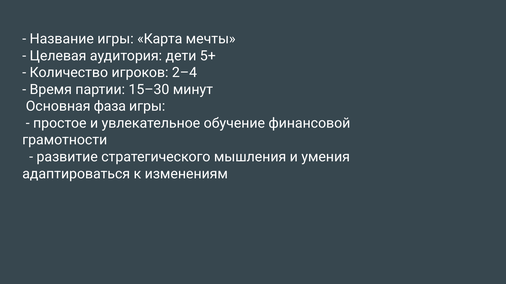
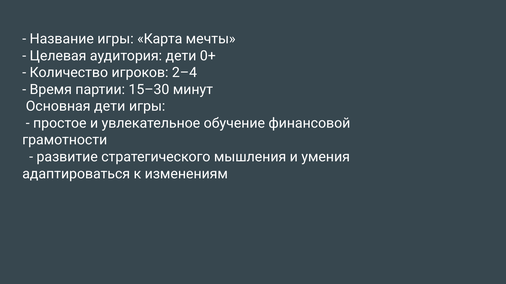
5+: 5+ -> 0+
Основная фаза: фаза -> дети
